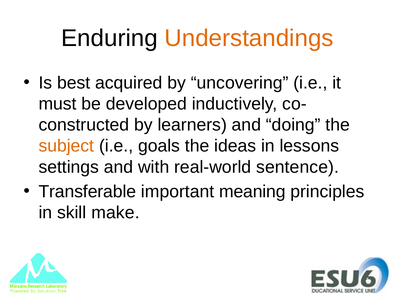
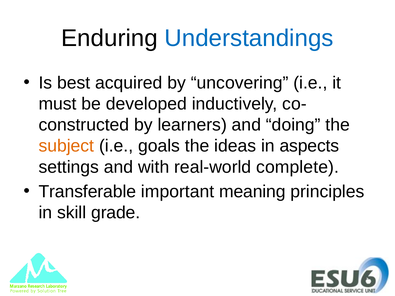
Understandings colour: orange -> blue
lessons: lessons -> aspects
sentence: sentence -> complete
make: make -> grade
